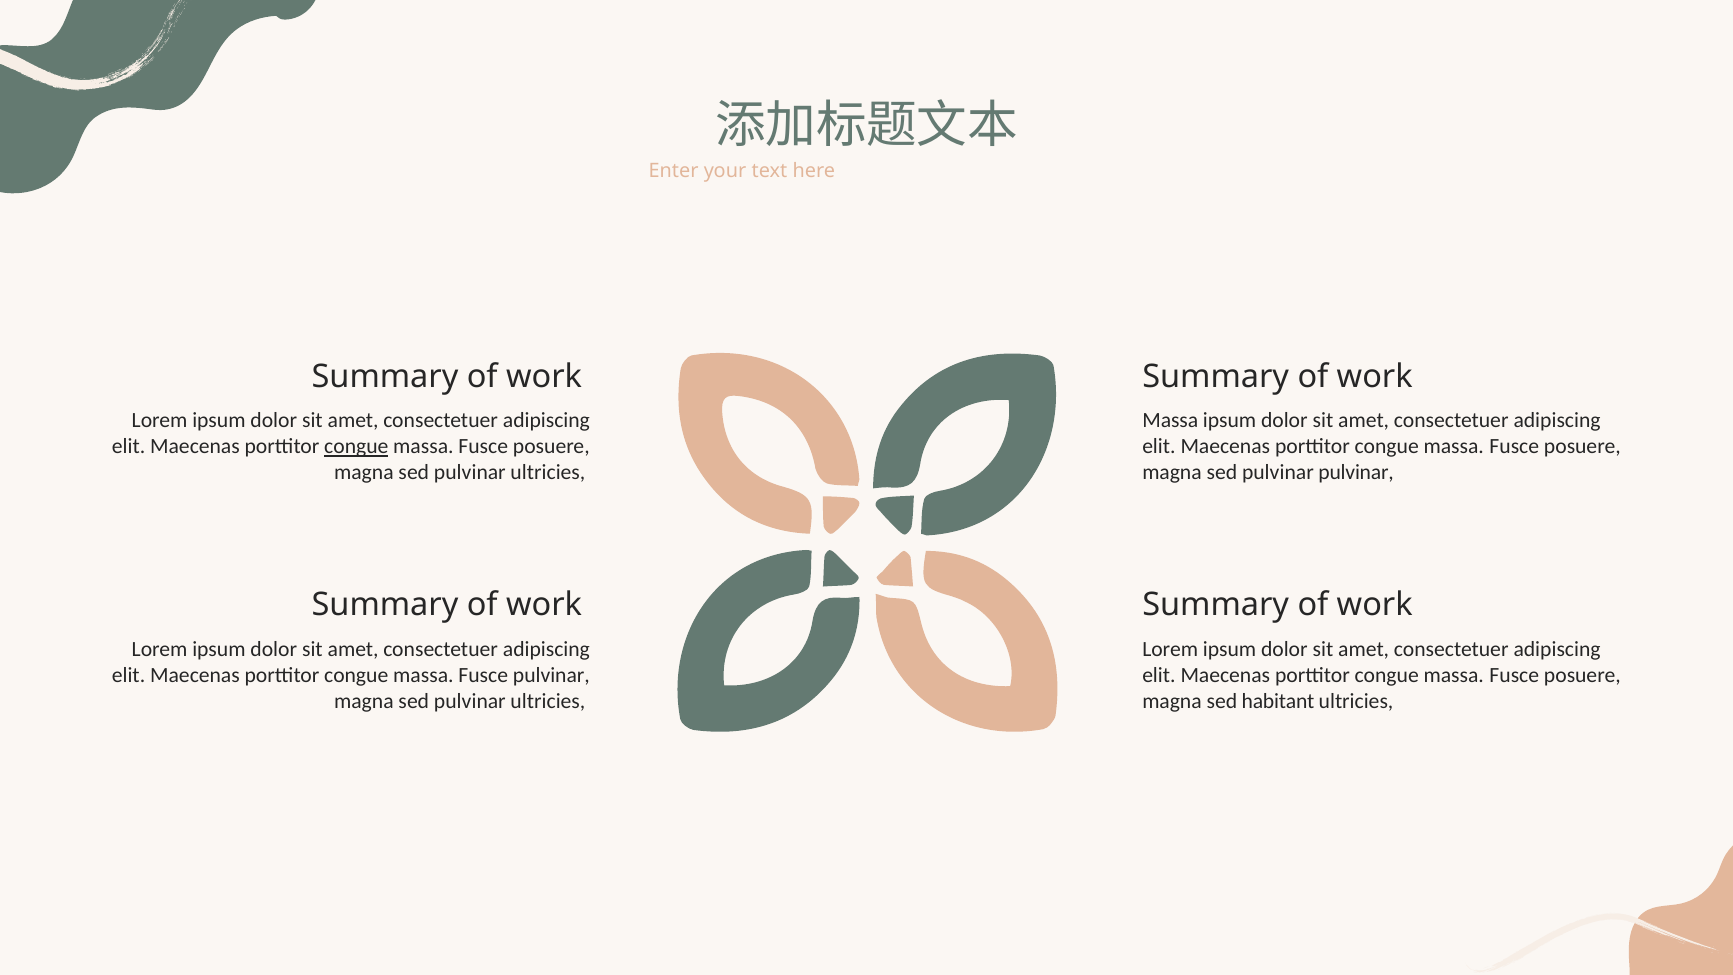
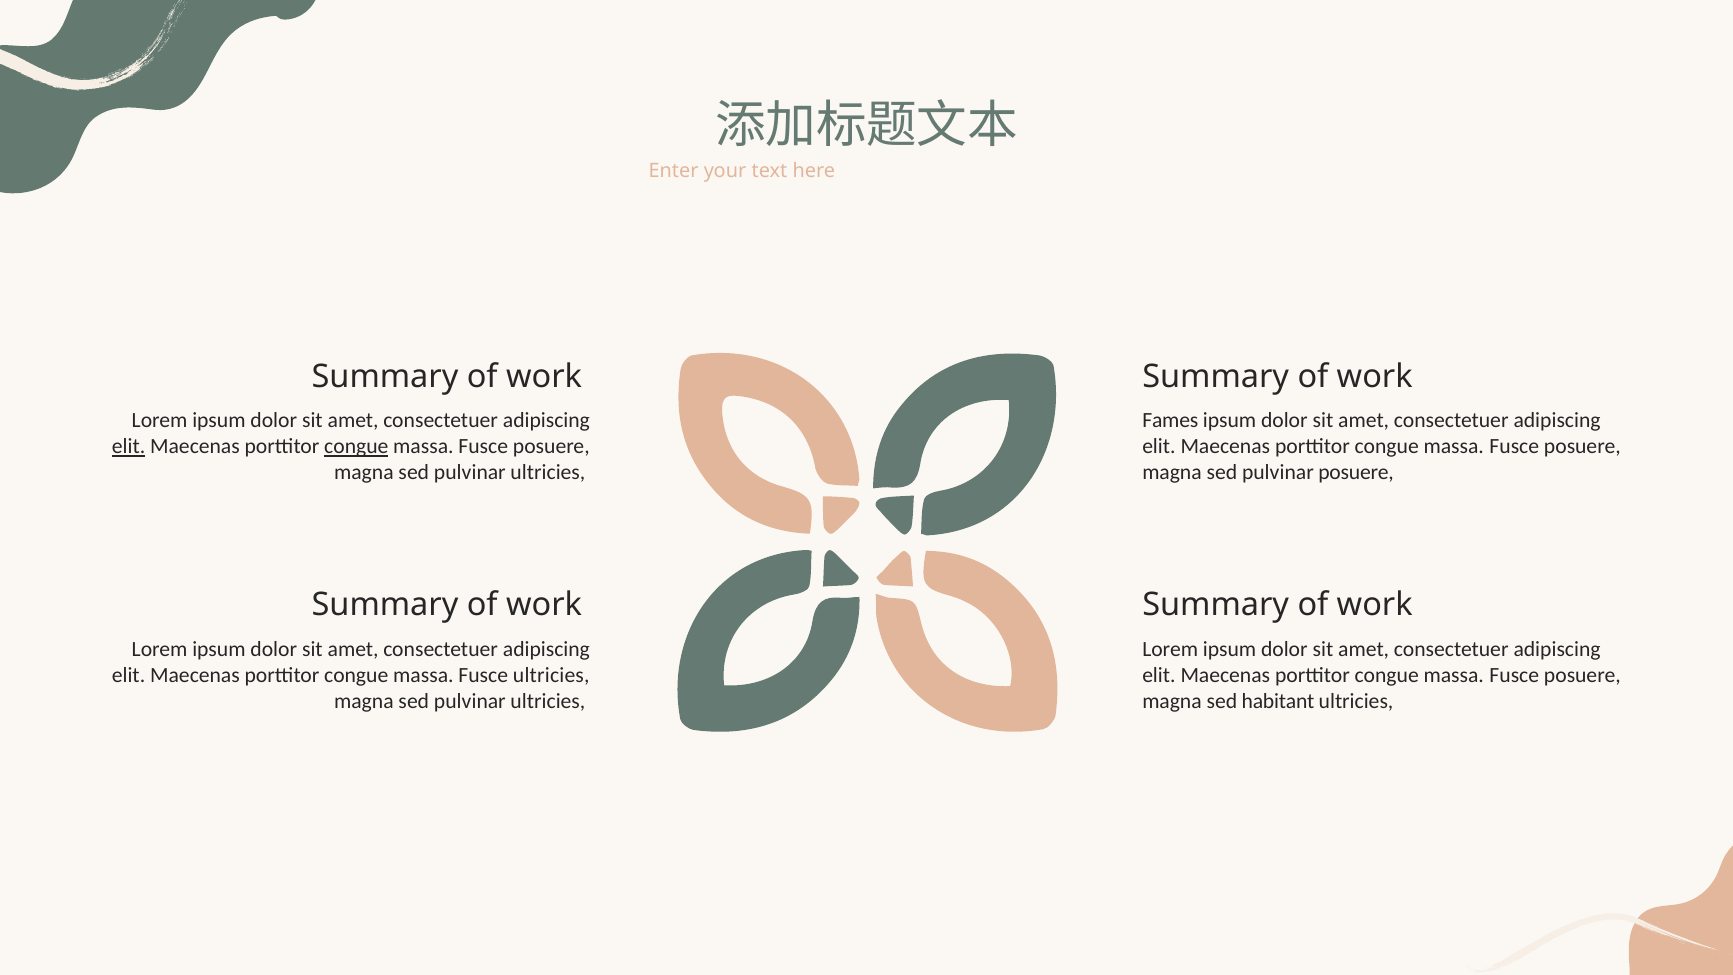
Massa at (1170, 420): Massa -> Fames
elit at (129, 446) underline: none -> present
pulvinar pulvinar: pulvinar -> posuere
Fusce pulvinar: pulvinar -> ultricies
